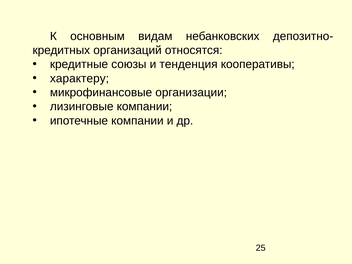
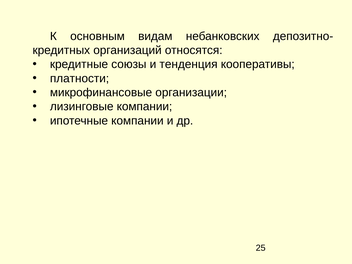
характеру: характеру -> платности
